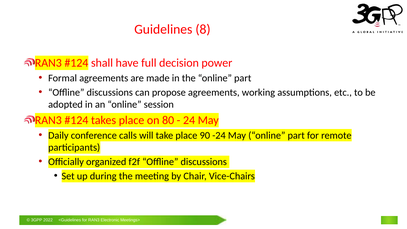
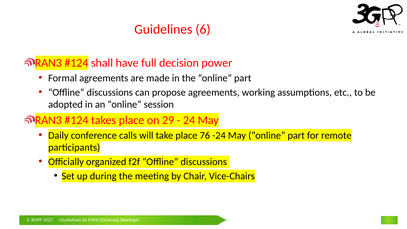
8: 8 -> 6
80: 80 -> 29
90: 90 -> 76
